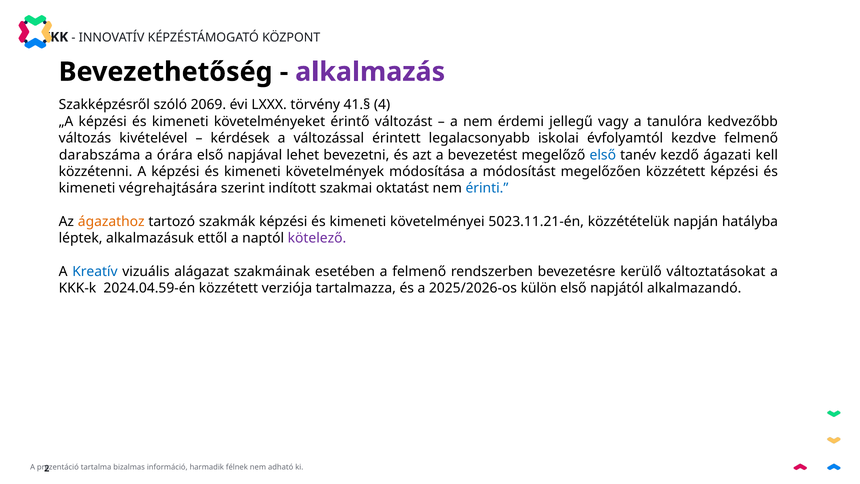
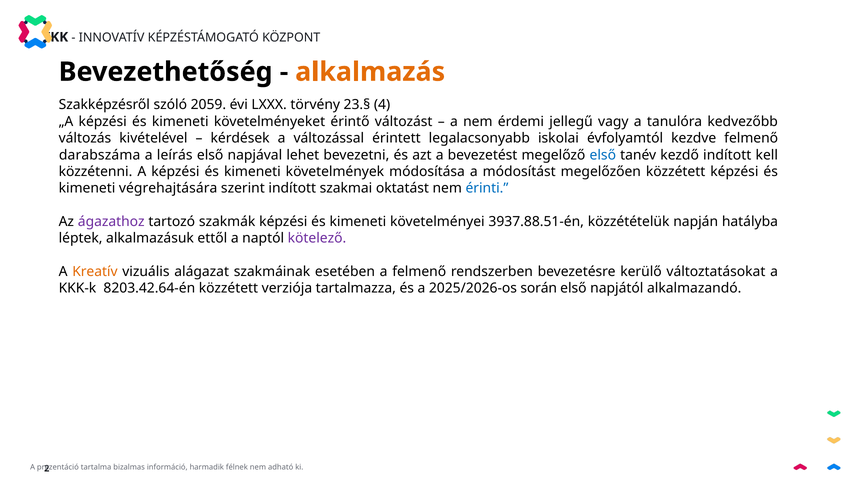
alkalmazás colour: purple -> orange
2069: 2069 -> 2059
41.§: 41.§ -> 23.§
órára: órára -> leírás
kezdő ágazati: ágazati -> indított
ágazathoz colour: orange -> purple
5023.11.21-én: 5023.11.21-én -> 3937.88.51-én
Kreatív colour: blue -> orange
2024.04.59-én: 2024.04.59-én -> 8203.42.64-én
külön: külön -> során
